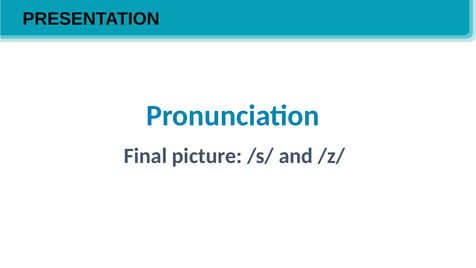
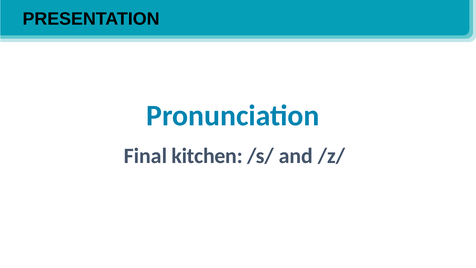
picture: picture -> kitchen
